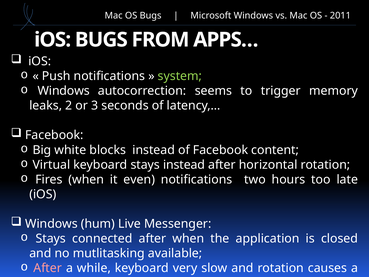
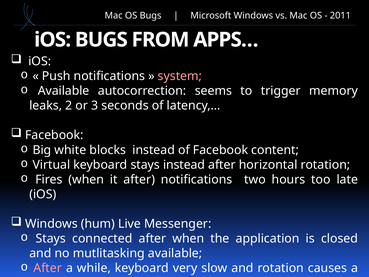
system colour: light green -> pink
Windows at (64, 91): Windows -> Available
it even: even -> after
